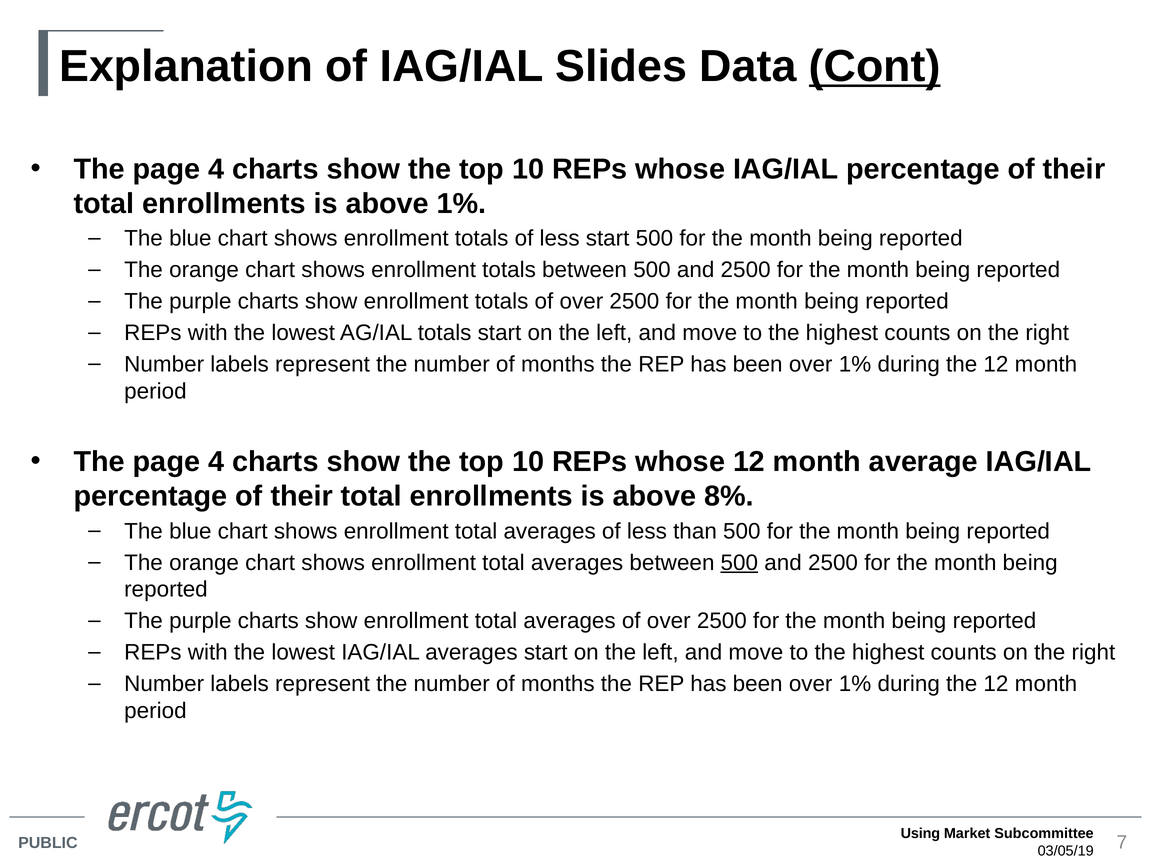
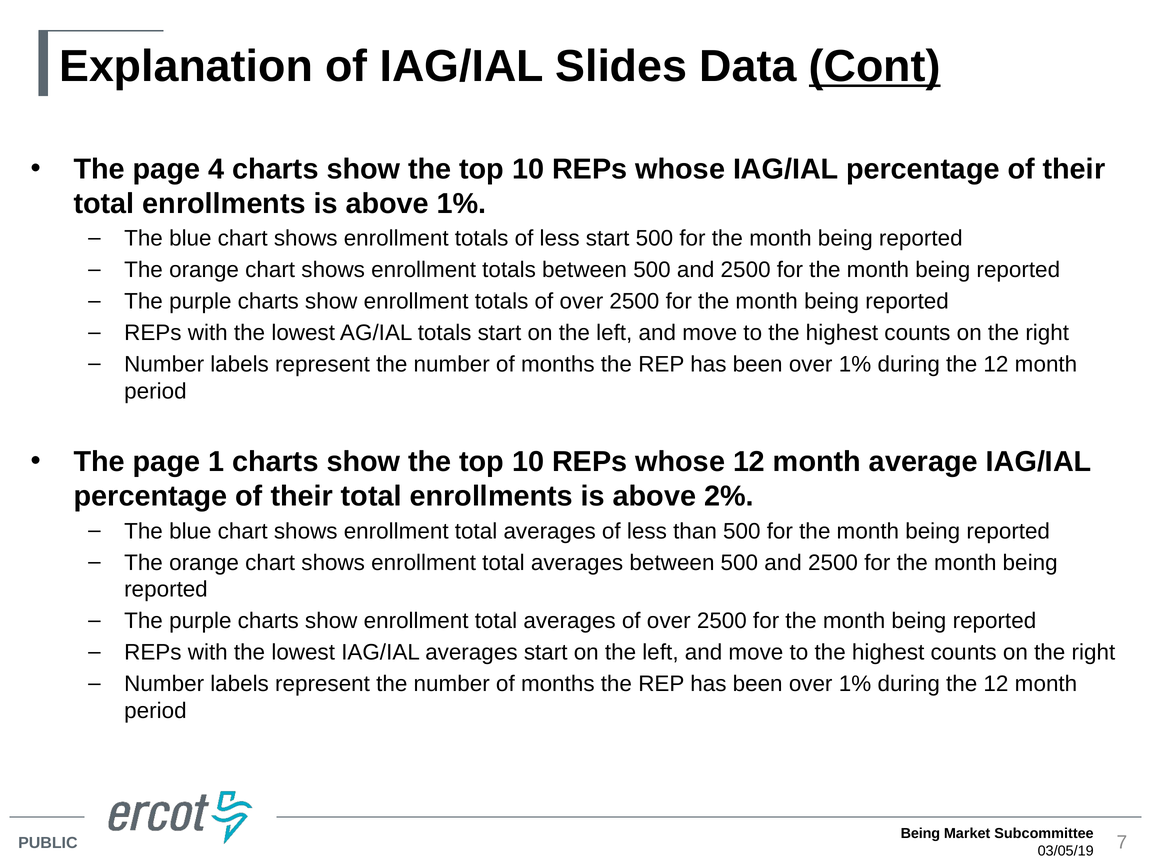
4 at (216, 462): 4 -> 1
8%: 8% -> 2%
500 at (739, 562) underline: present -> none
Using at (920, 833): Using -> Being
